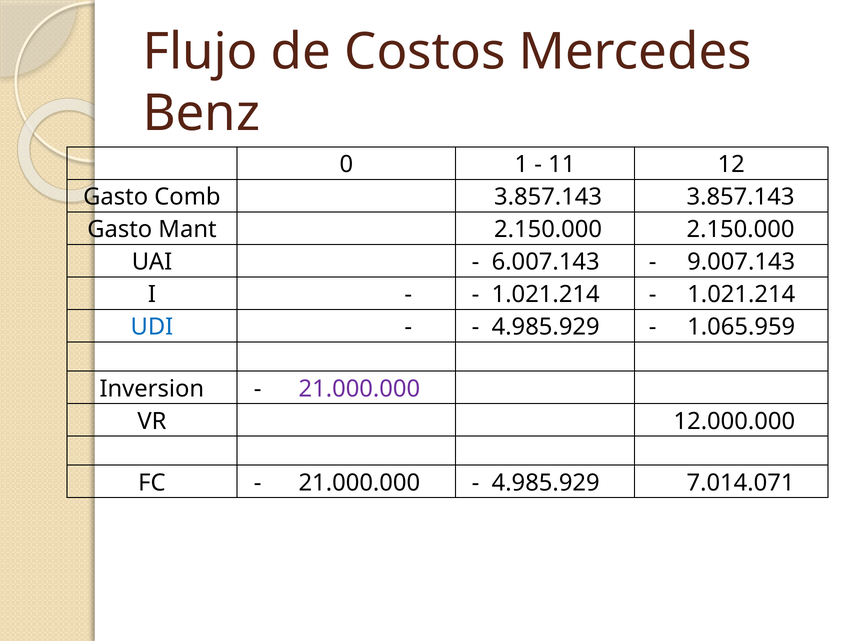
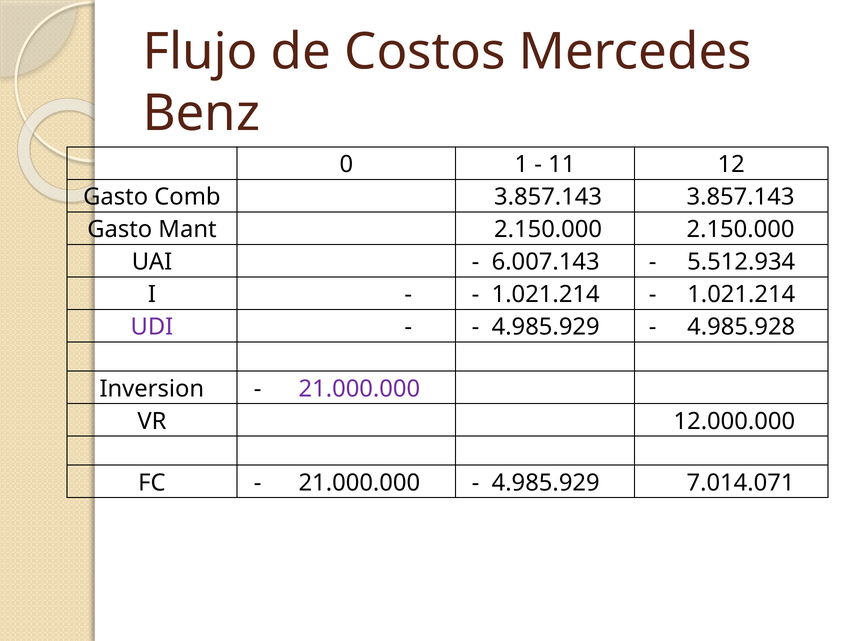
9.007.143: 9.007.143 -> 5.512.934
UDI colour: blue -> purple
1.065.959: 1.065.959 -> 4.985.928
